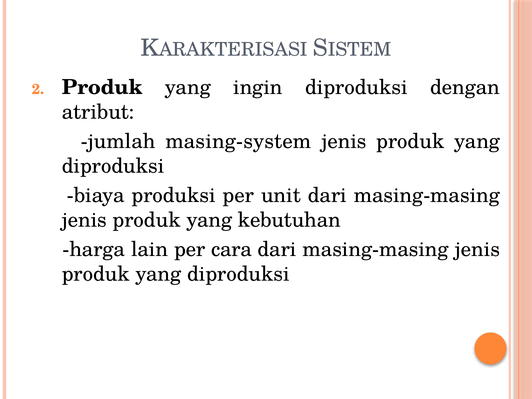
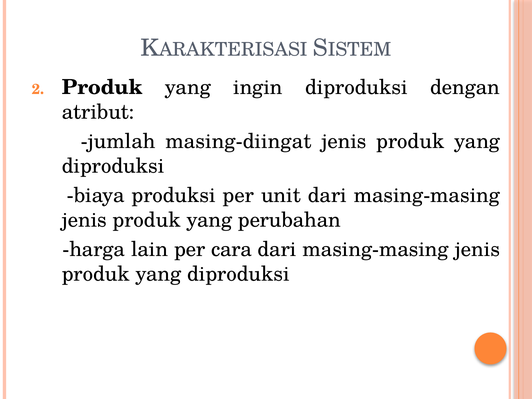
masing-system: masing-system -> masing-diingat
kebutuhan: kebutuhan -> perubahan
